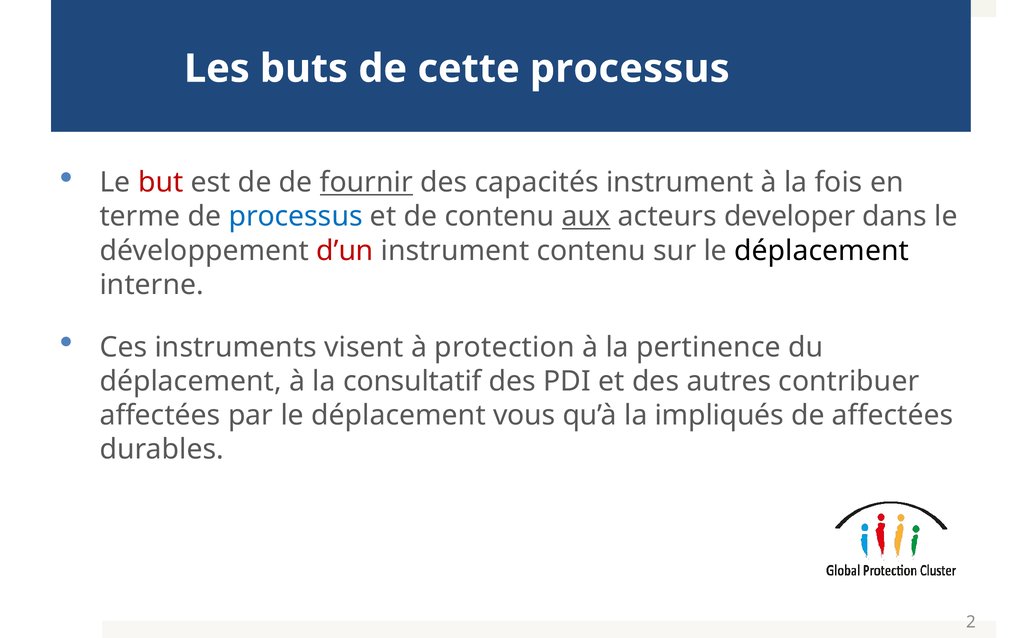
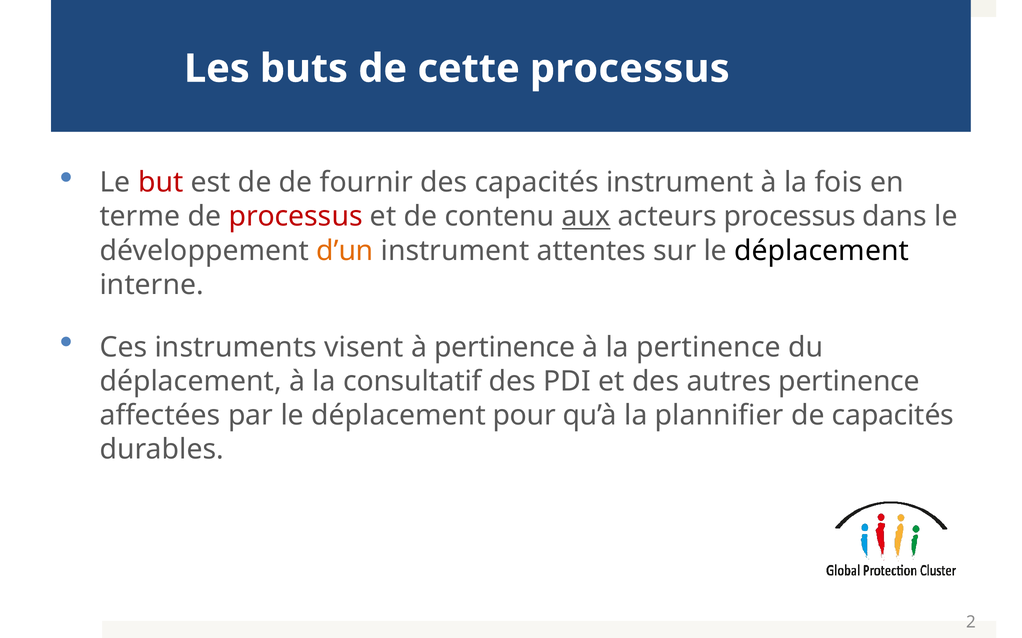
fournir underline: present -> none
processus at (296, 217) colour: blue -> red
acteurs developer: developer -> processus
d’un colour: red -> orange
instrument contenu: contenu -> attentes
à protection: protection -> pertinence
autres contribuer: contribuer -> pertinence
vous: vous -> pour
impliqués: impliqués -> plannifier
de affectées: affectées -> capacités
